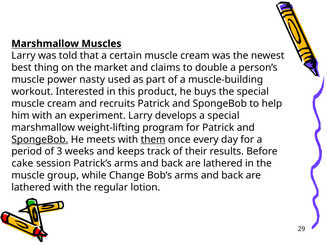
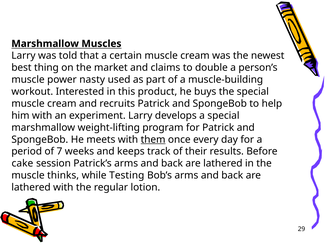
SpongeBob at (40, 140) underline: present -> none
3: 3 -> 7
group: group -> thinks
Change: Change -> Testing
